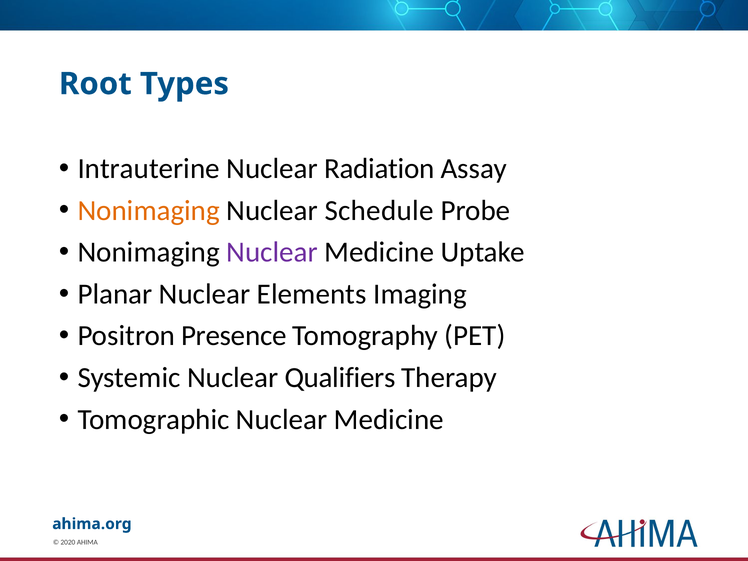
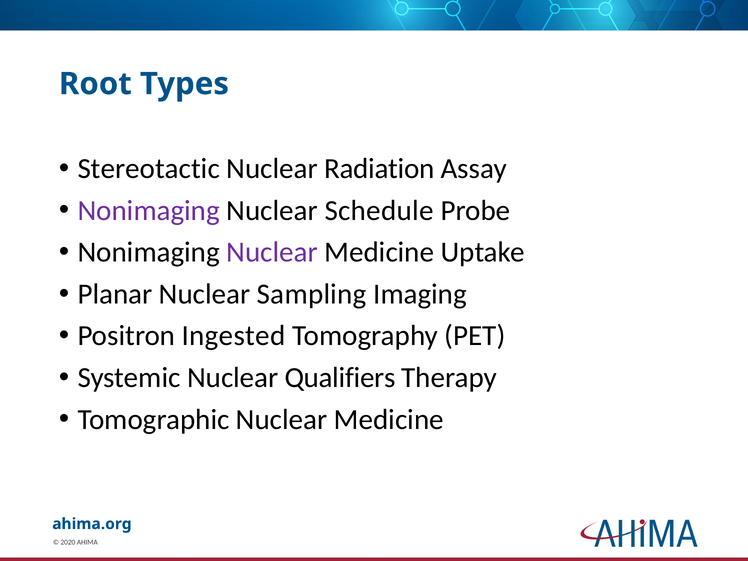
Intrauterine: Intrauterine -> Stereotactic
Nonimaging at (149, 210) colour: orange -> purple
Elements: Elements -> Sampling
Presence: Presence -> Ingested
